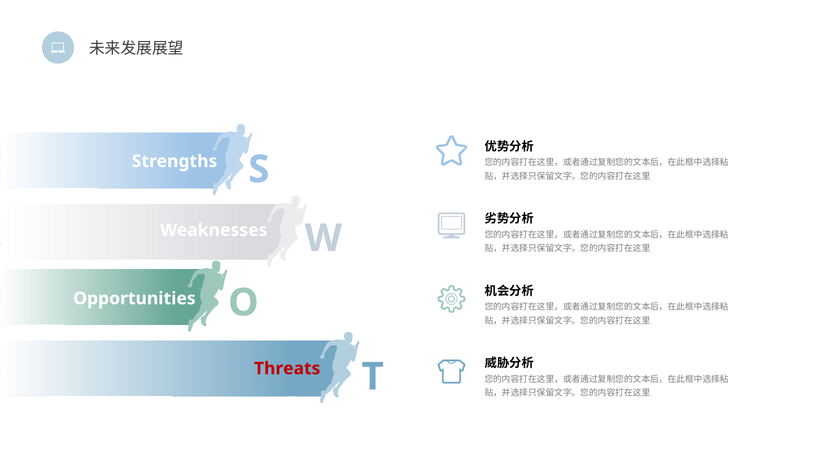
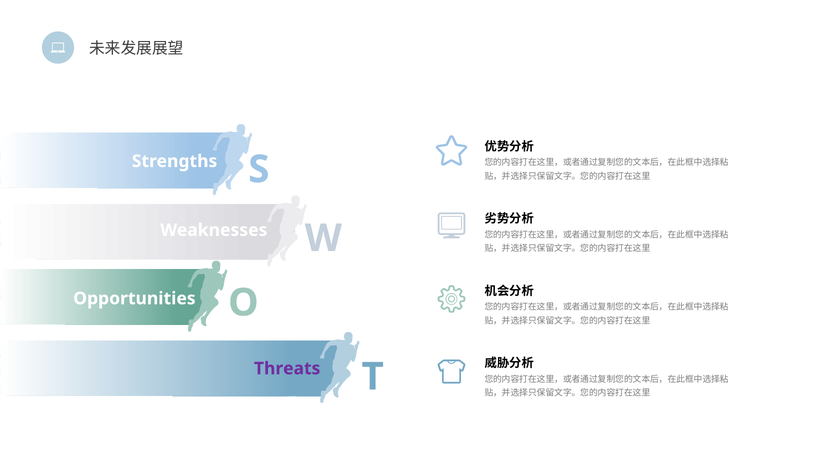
Threats colour: red -> purple
